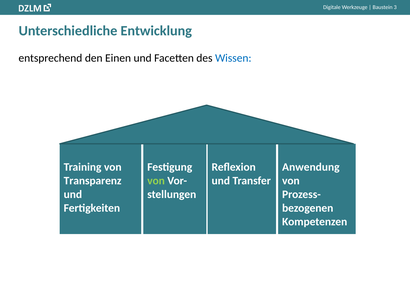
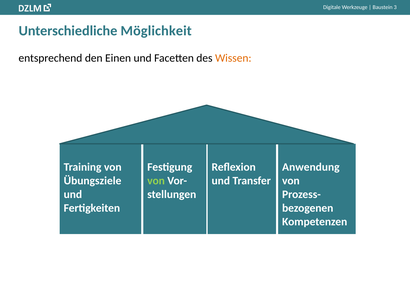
Entwicklung: Entwicklung -> Möglichkeit
Wissen colour: blue -> orange
Transparenz: Transparenz -> Übungsziele
